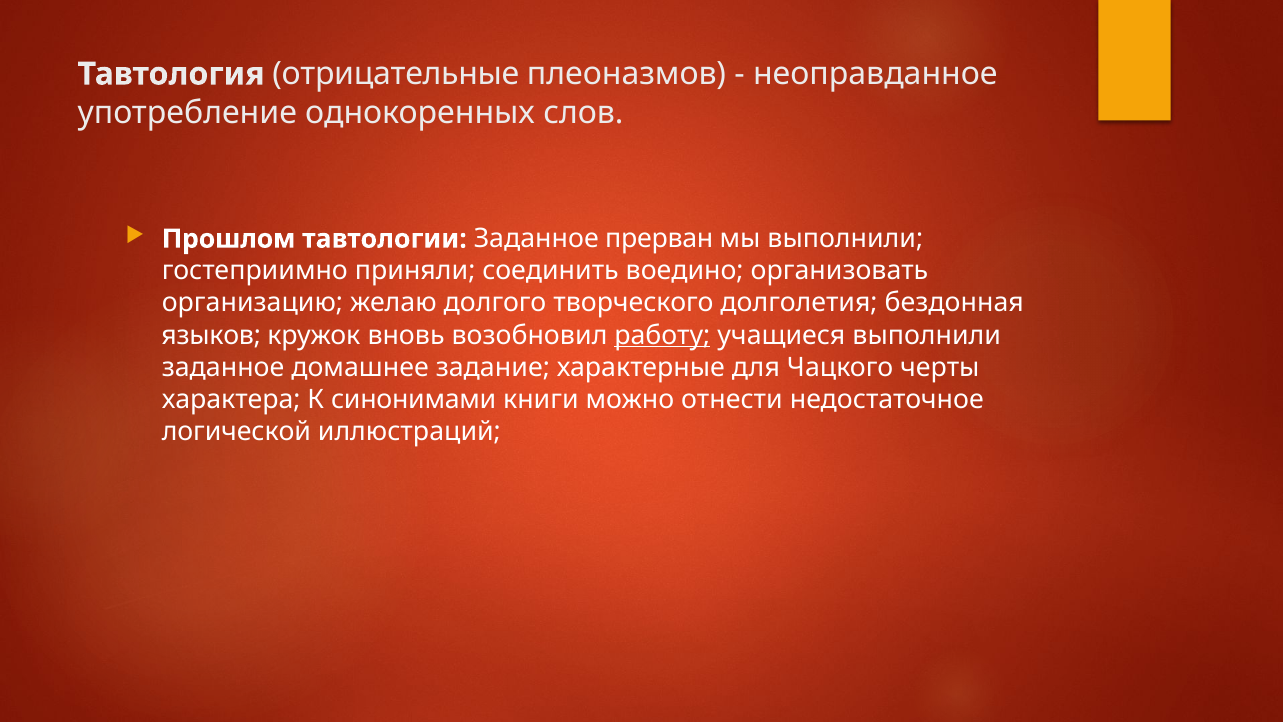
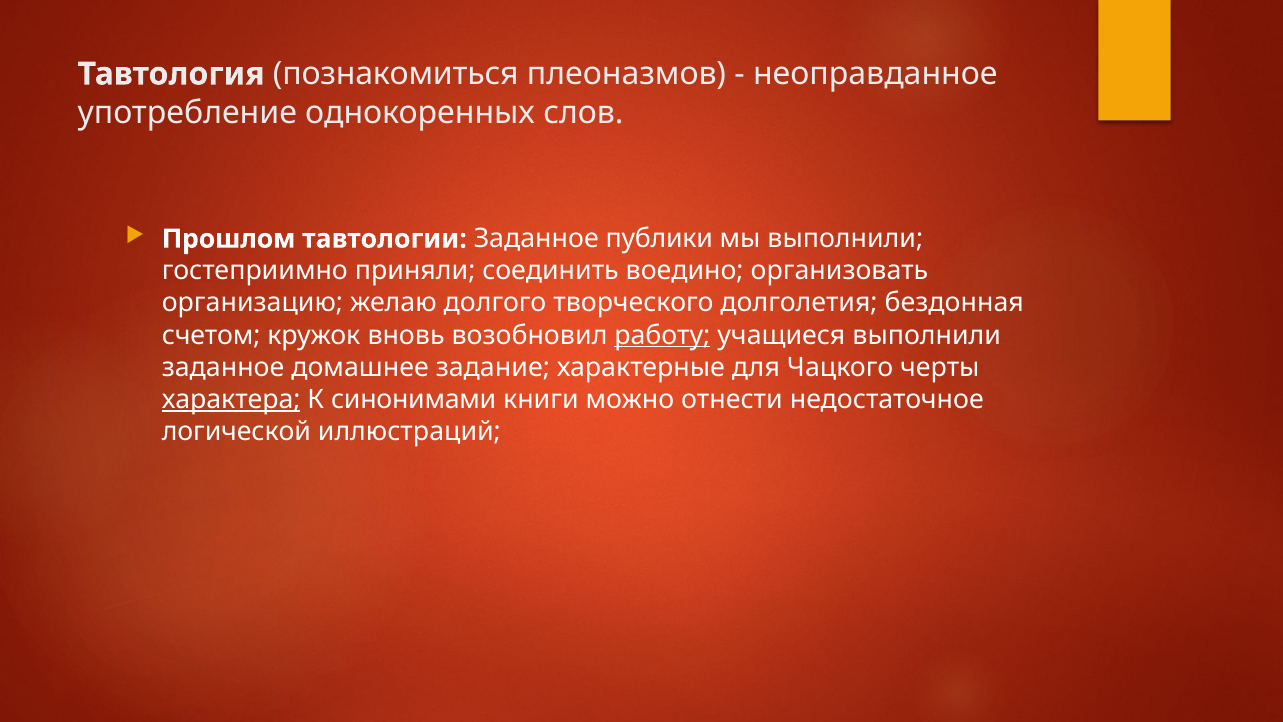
отрицательные: отрицательные -> познакомиться
прерван: прерван -> публики
языков: языков -> счетом
характера underline: none -> present
